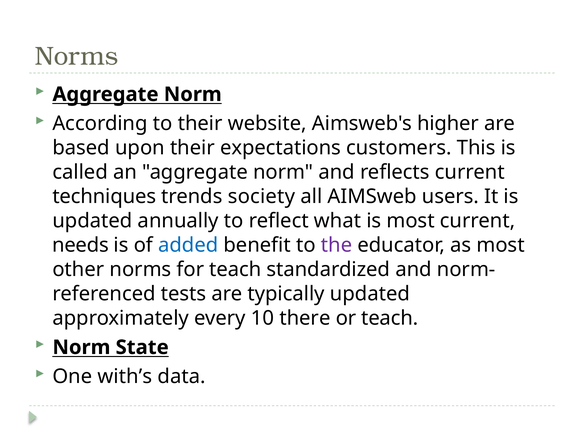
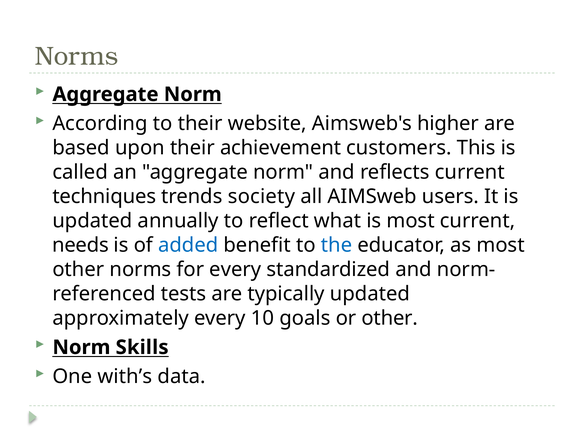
expectations: expectations -> achievement
the colour: purple -> blue
for teach: teach -> every
there: there -> goals
or teach: teach -> other
State: State -> Skills
